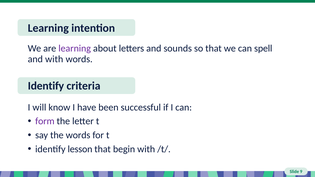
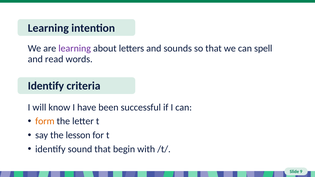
and with: with -> read
form colour: purple -> orange
the words: words -> lesson
lesson: lesson -> sound
